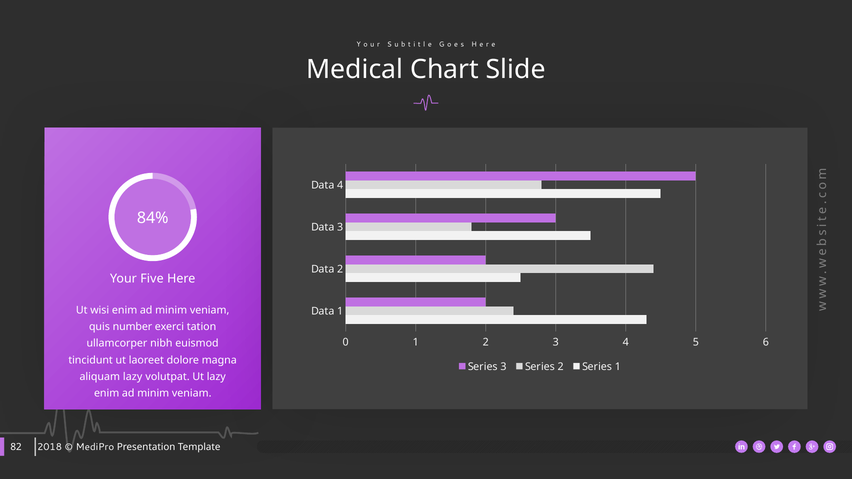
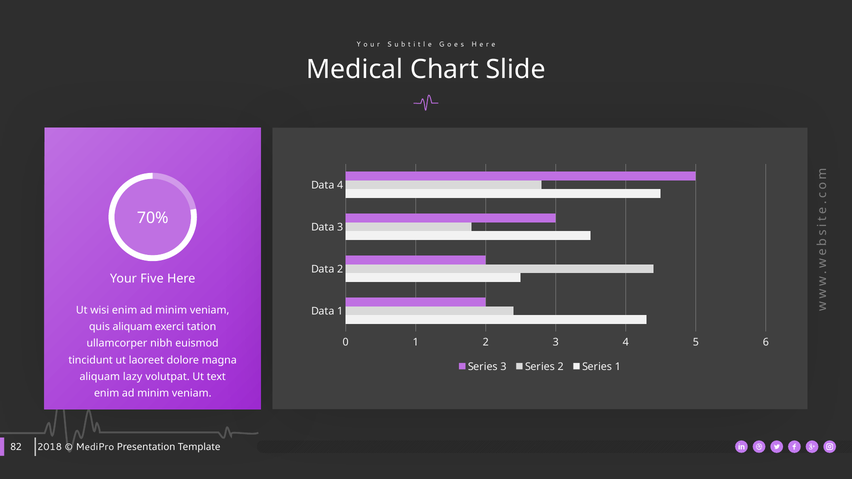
84%: 84% -> 70%
quis number: number -> aliquam
Ut lazy: lazy -> text
